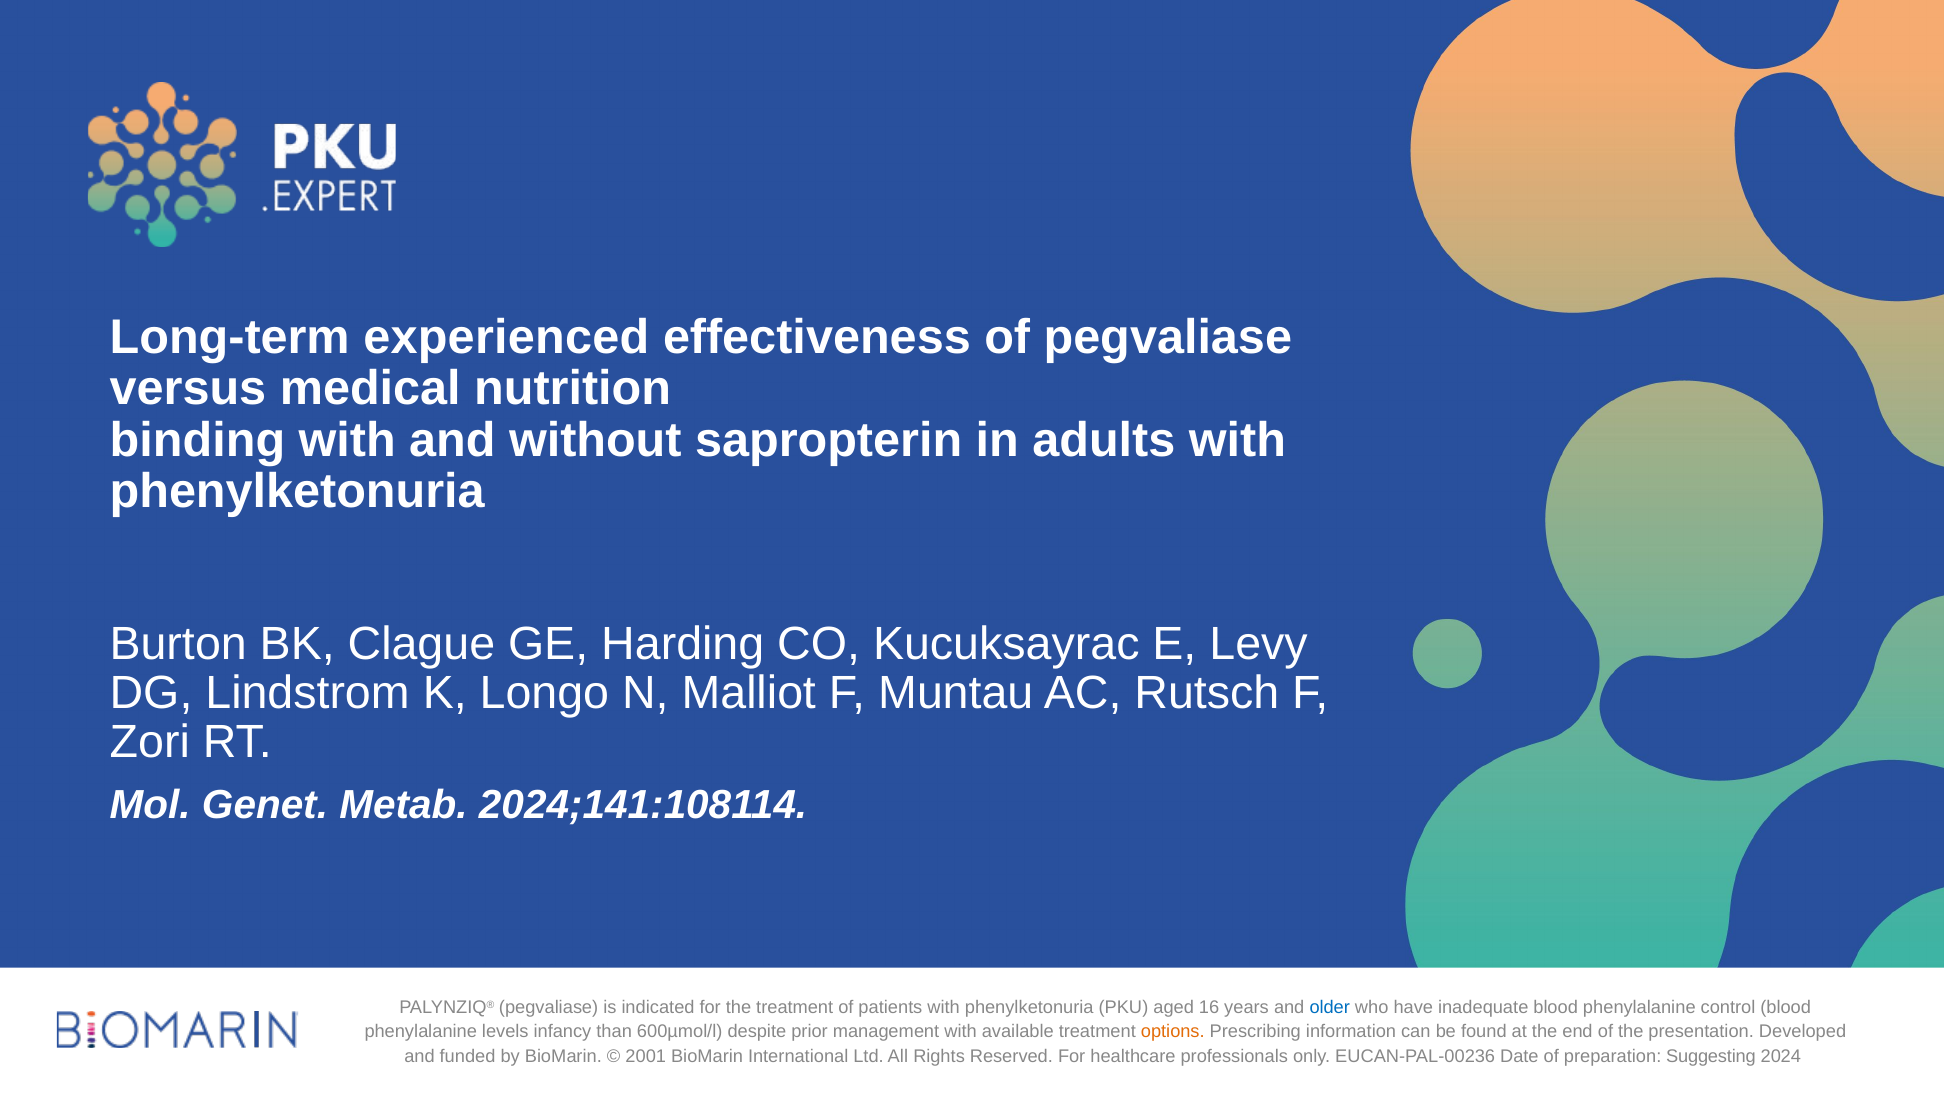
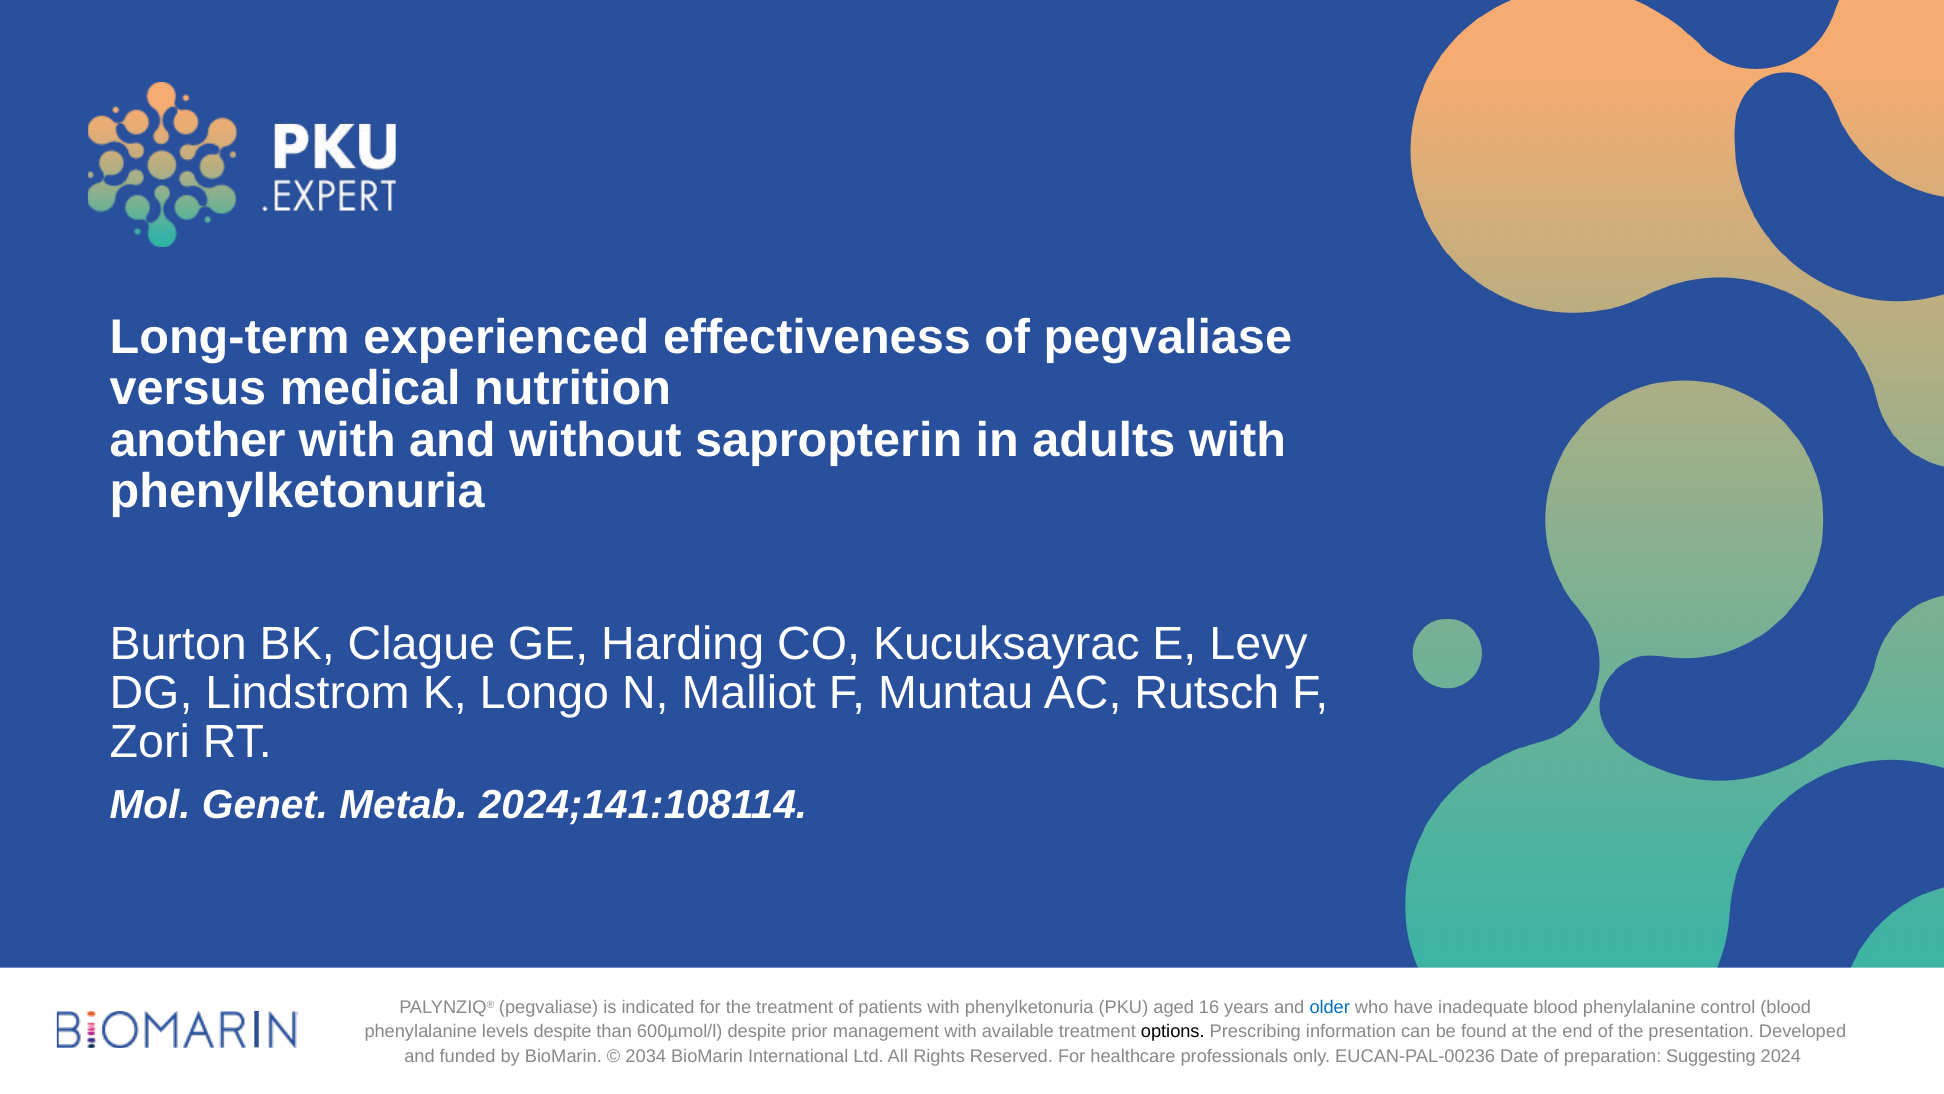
binding: binding -> another
levels infancy: infancy -> despite
options colour: orange -> black
2001: 2001 -> 2034
